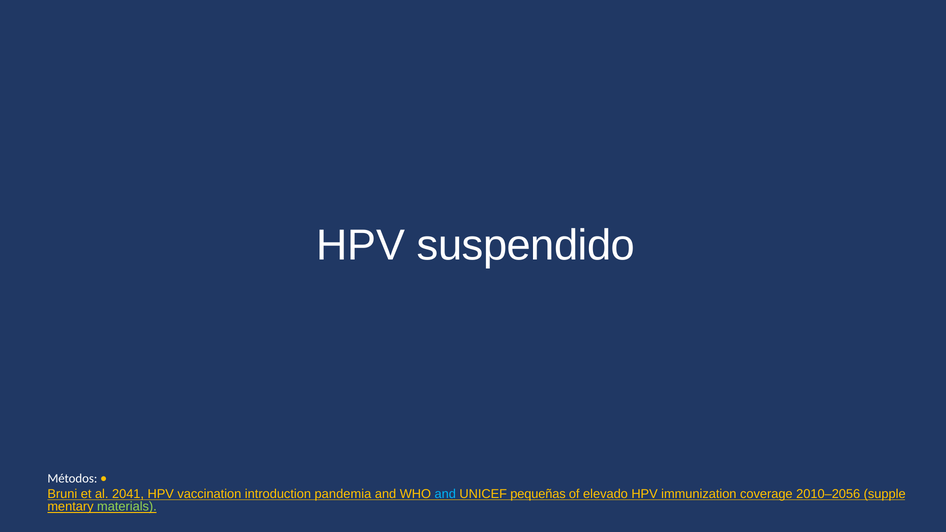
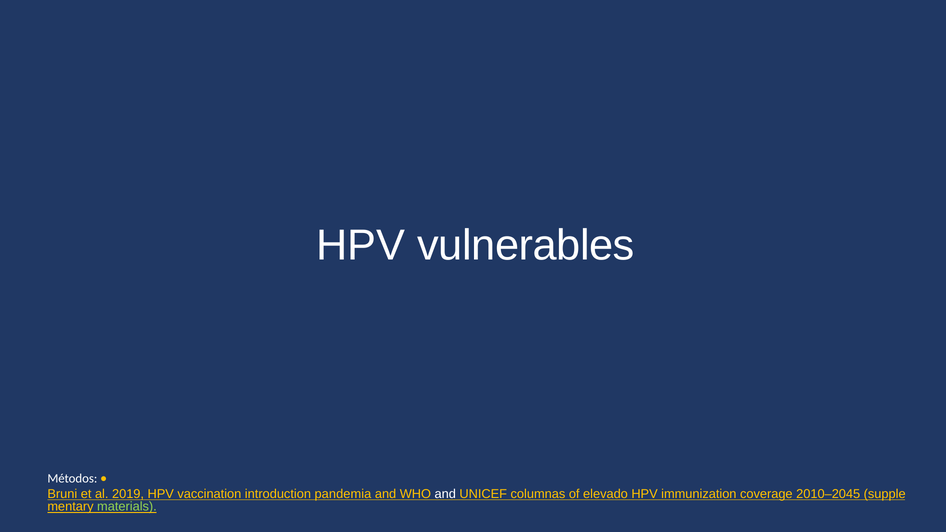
suspendido: suspendido -> vulnerables
2041: 2041 -> 2019
and at (445, 494) colour: light blue -> white
pequeñas: pequeñas -> columnas
2010–2056: 2010–2056 -> 2010–2045
